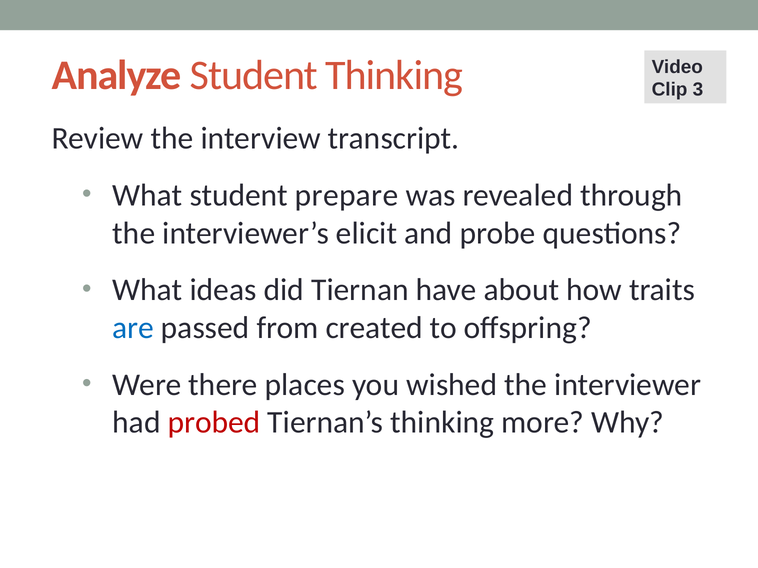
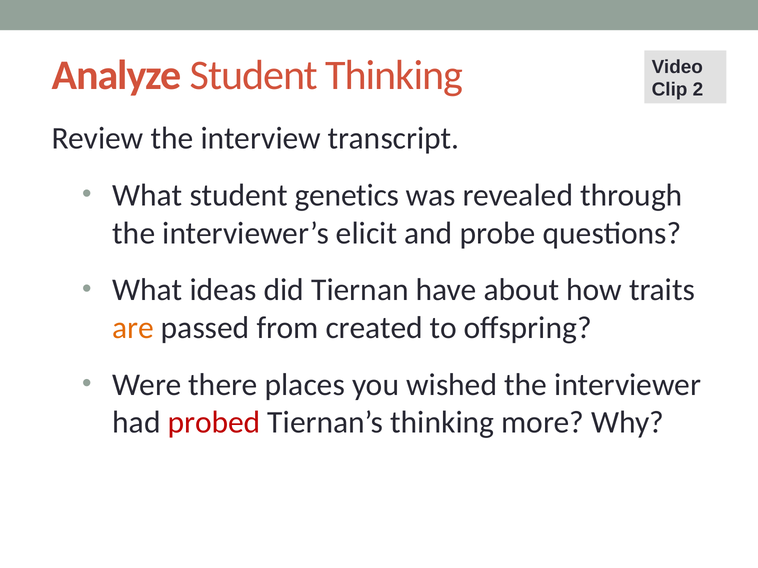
3: 3 -> 2
prepare: prepare -> genetics
are colour: blue -> orange
